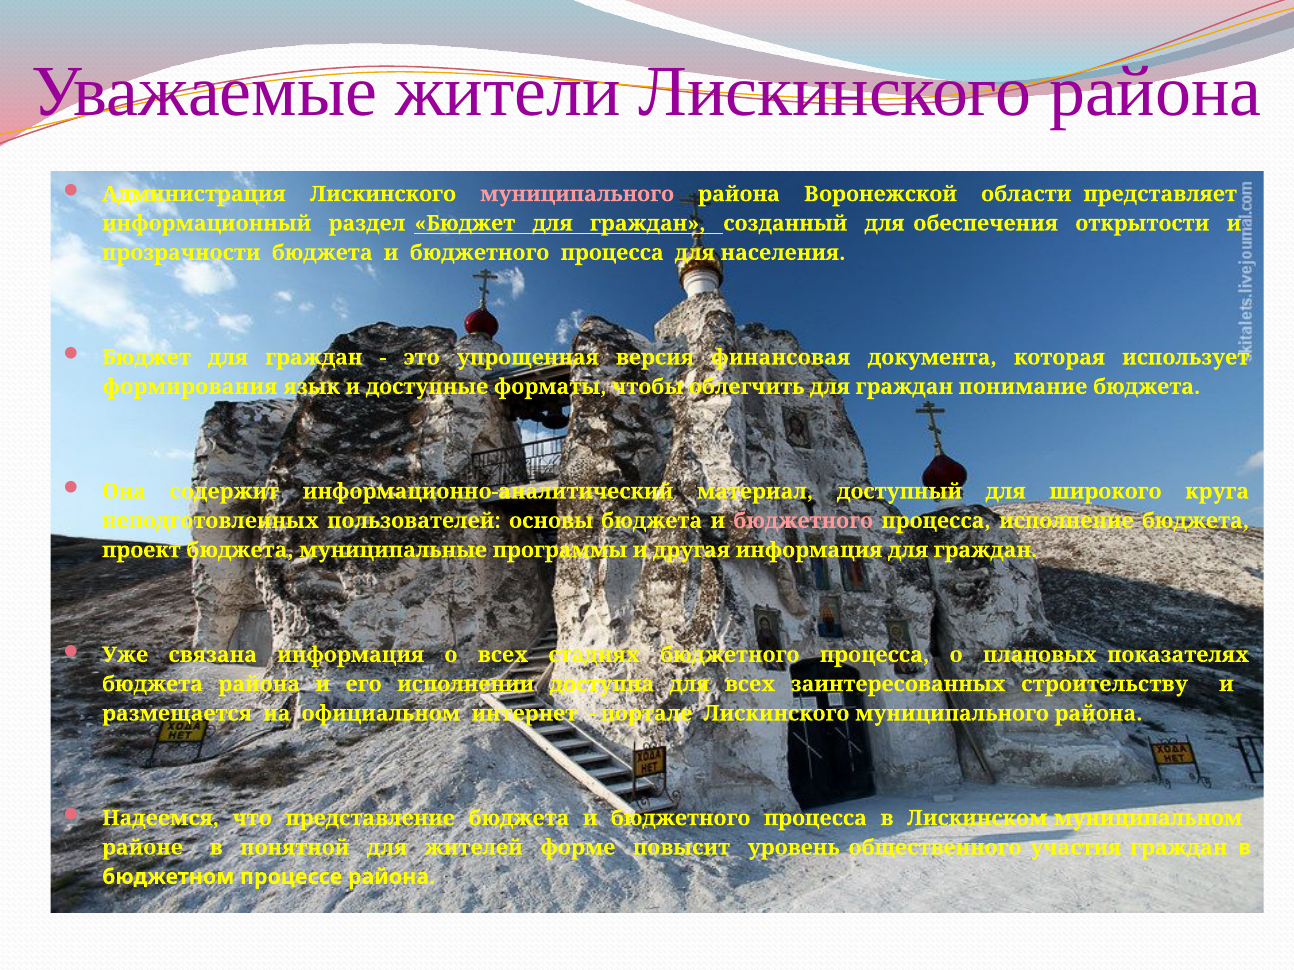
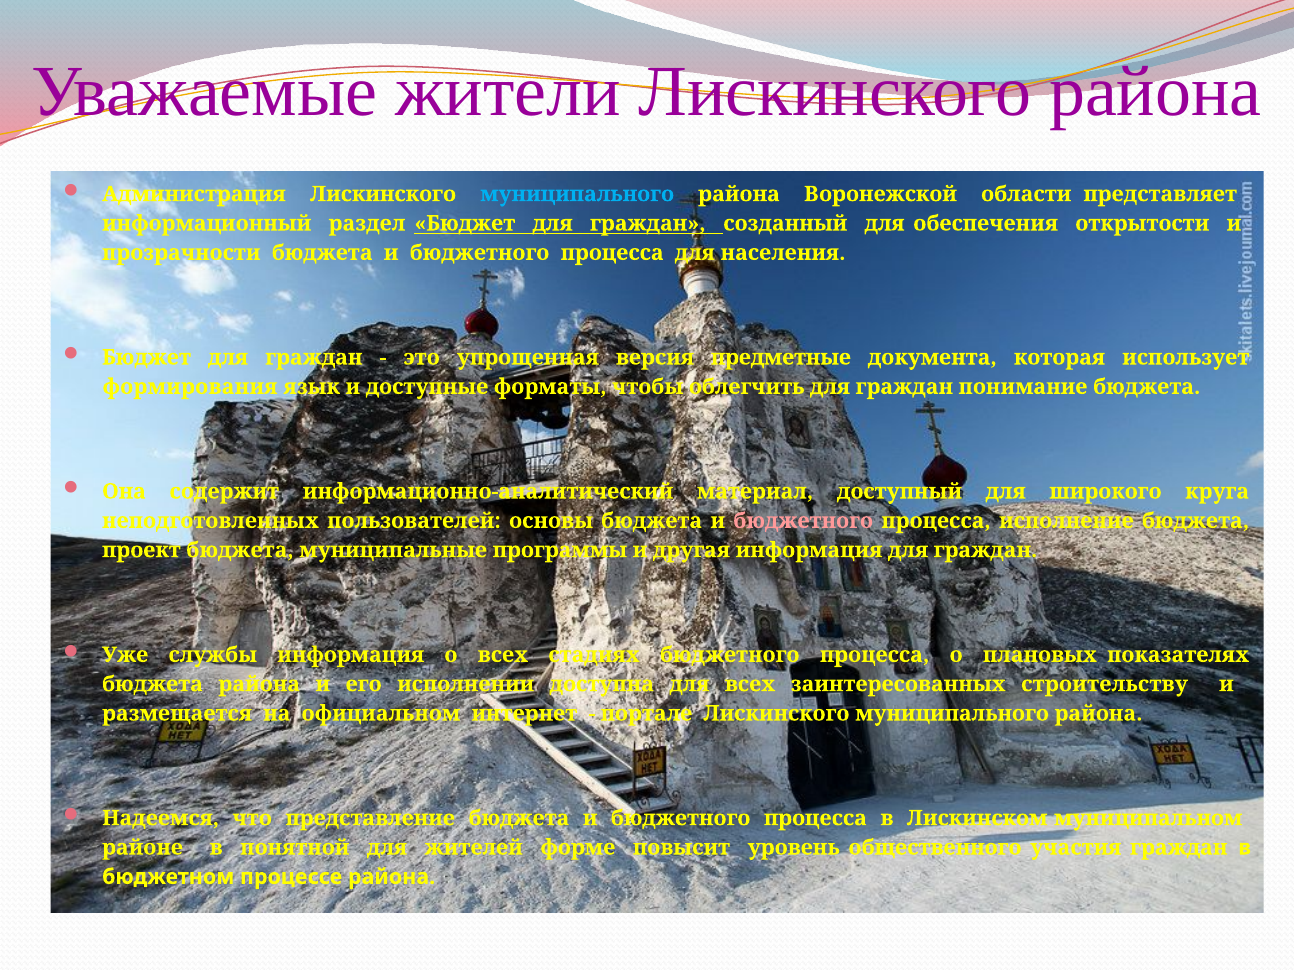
муниципального at (577, 194) colour: pink -> light blue
финансовая: финансовая -> предметные
связана: связана -> службы
